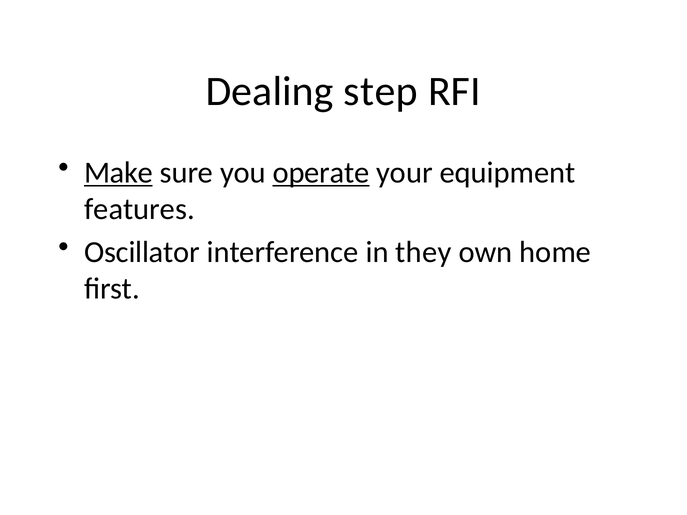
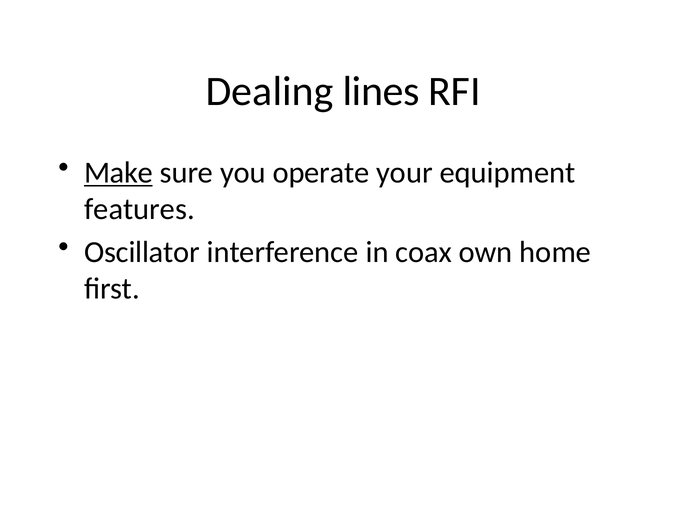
step: step -> lines
operate underline: present -> none
they: they -> coax
